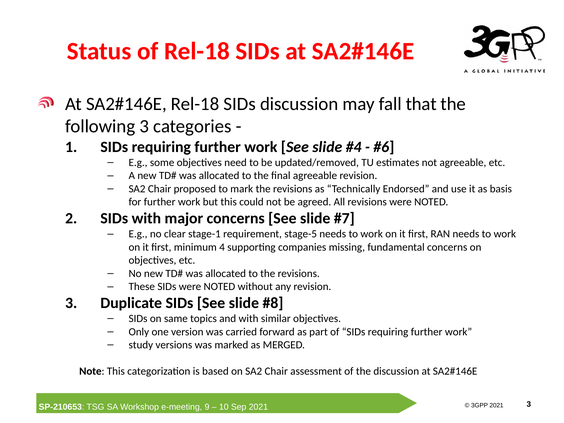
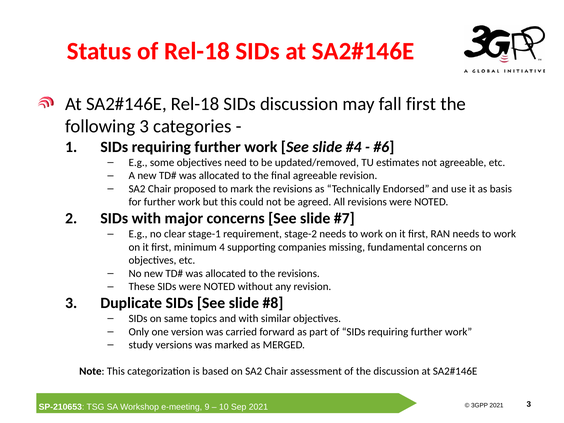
fall that: that -> first
stage-5: stage-5 -> stage-2
